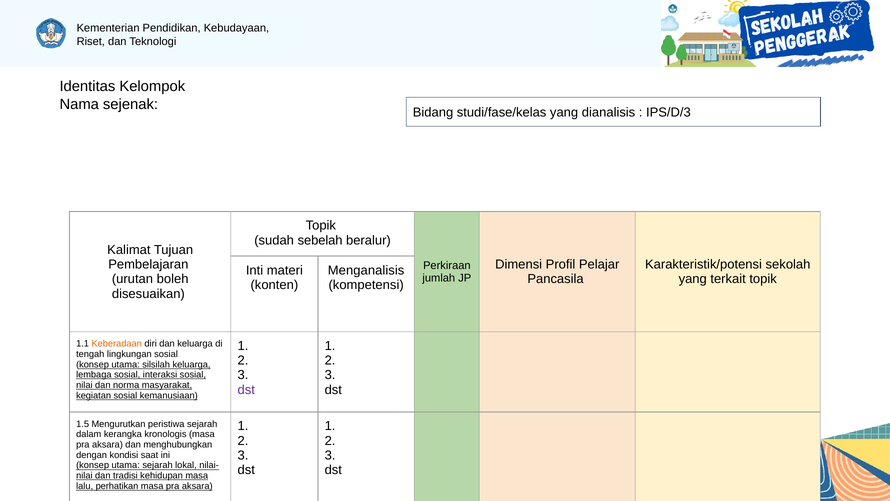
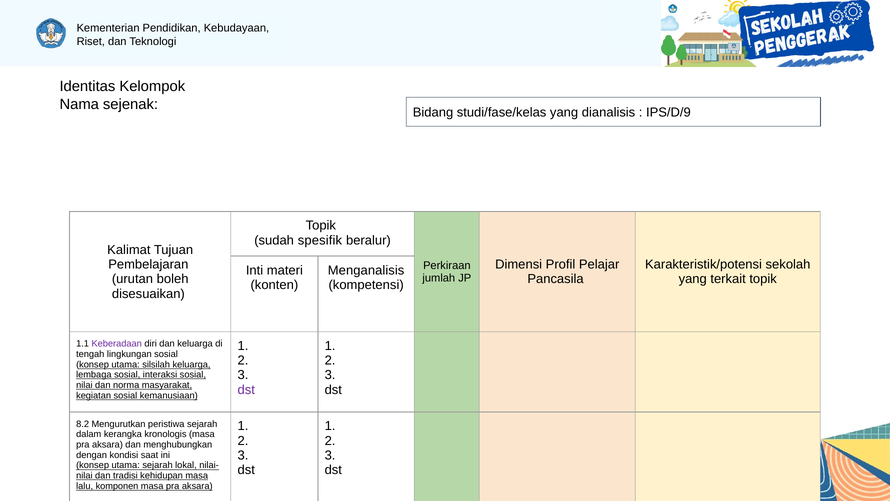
IPS/D/3: IPS/D/3 -> IPS/D/9
sebelah: sebelah -> spesifik
Keberadaan colour: orange -> purple
1.5: 1.5 -> 8.2
perhatikan: perhatikan -> komponen
